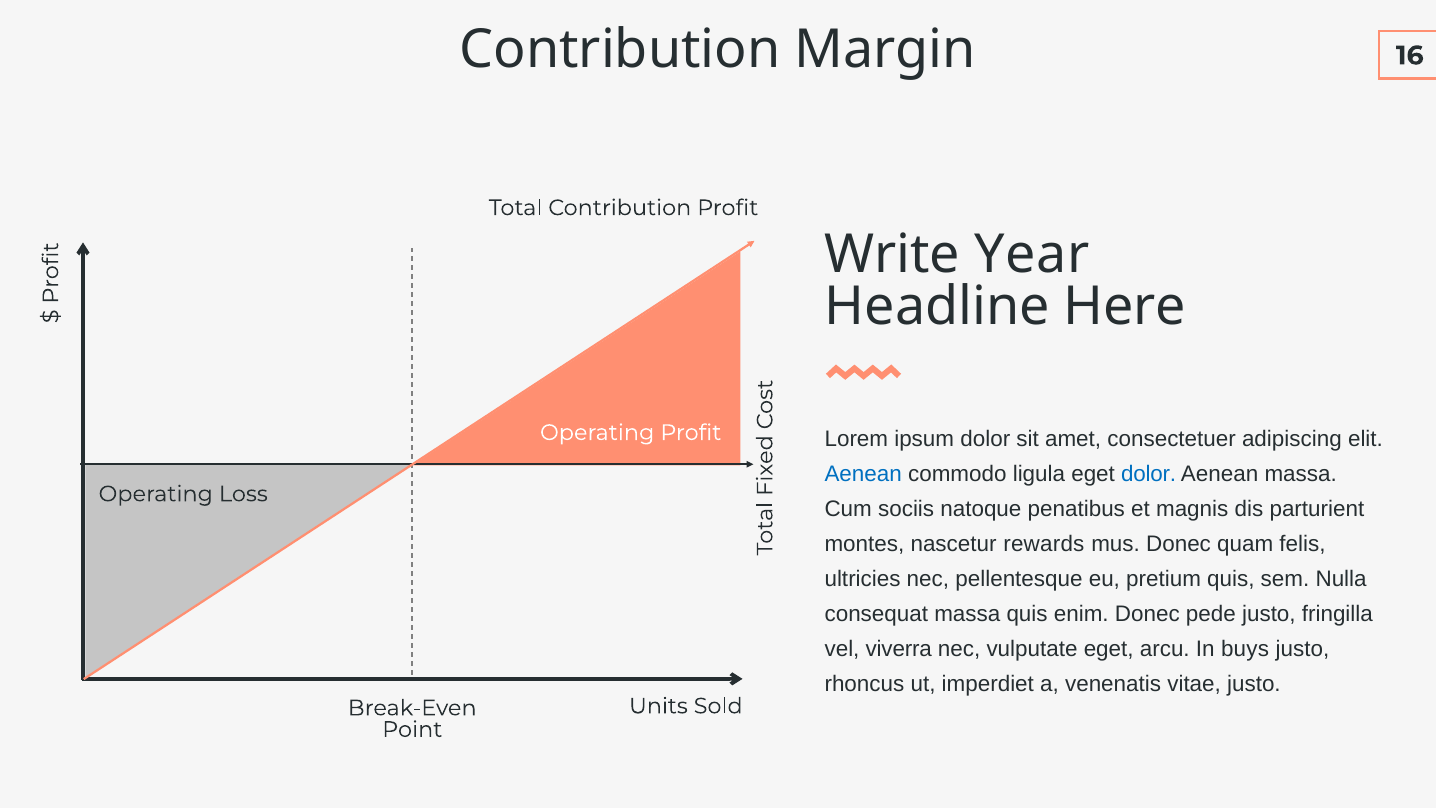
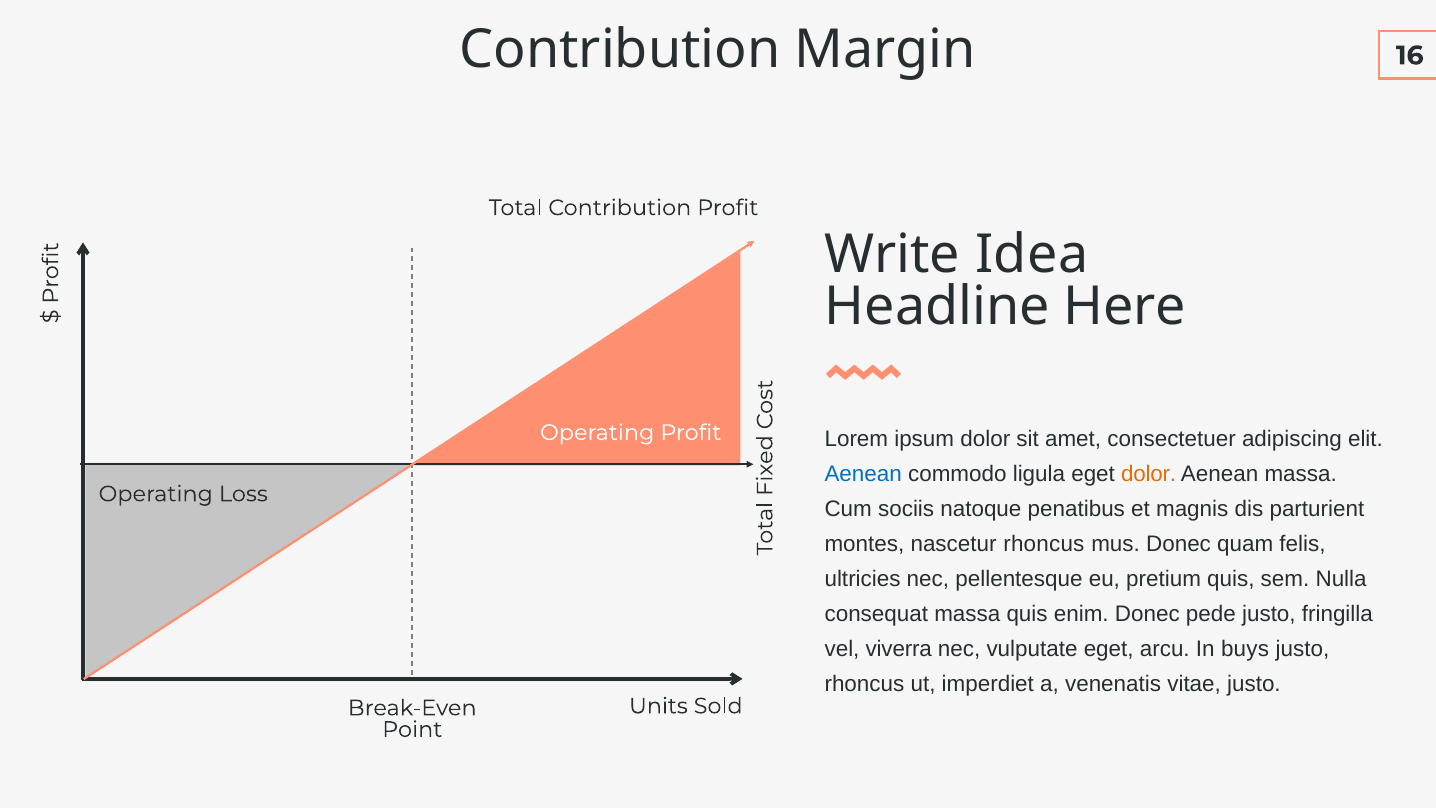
Year: Year -> Idea
dolor at (1149, 474) colour: blue -> orange
nascetur rewards: rewards -> rhoncus
